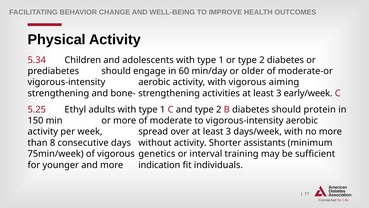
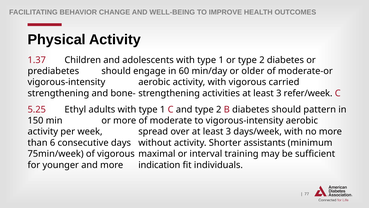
5.34: 5.34 -> 1.37
aiming: aiming -> carried
early/week: early/week -> refer/week
protein: protein -> pattern
8: 8 -> 6
genetics: genetics -> maximal
